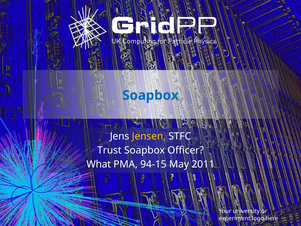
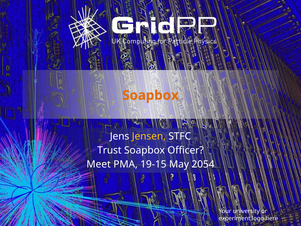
Soapbox at (150, 95) colour: blue -> orange
What: What -> Meet
94-15: 94-15 -> 19-15
2011: 2011 -> 2054
